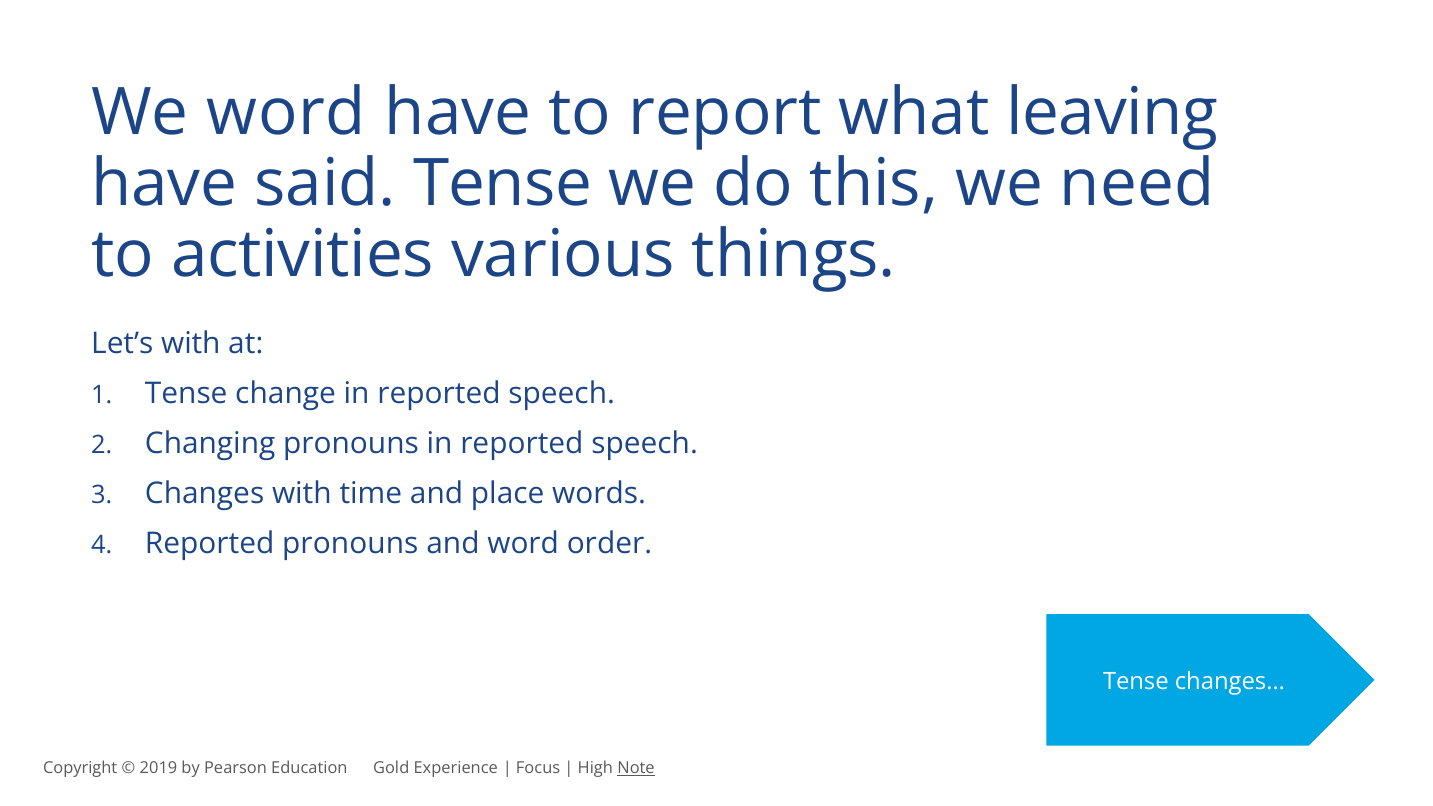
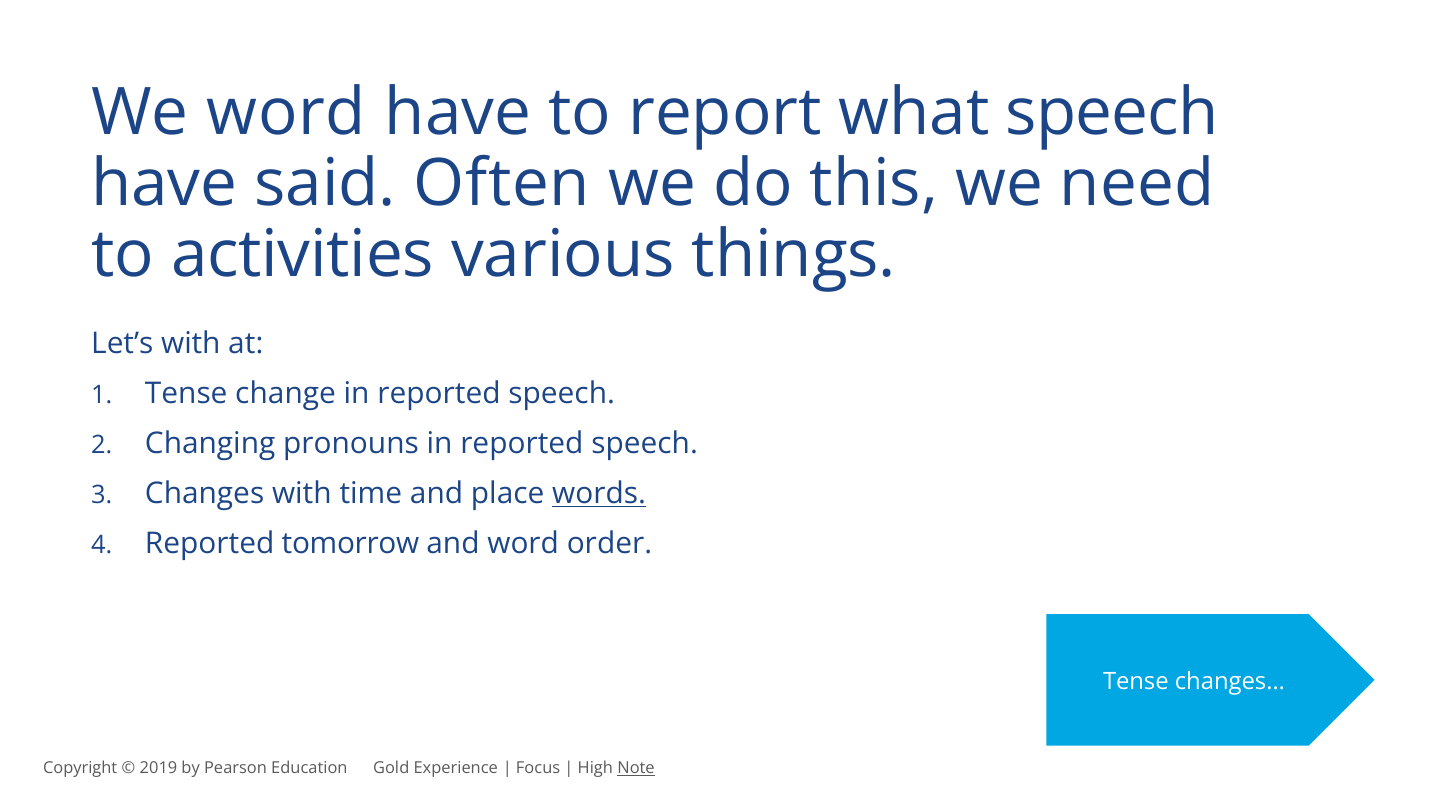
what leaving: leaving -> speech
said Tense: Tense -> Often
words underline: none -> present
Reported pronouns: pronouns -> tomorrow
